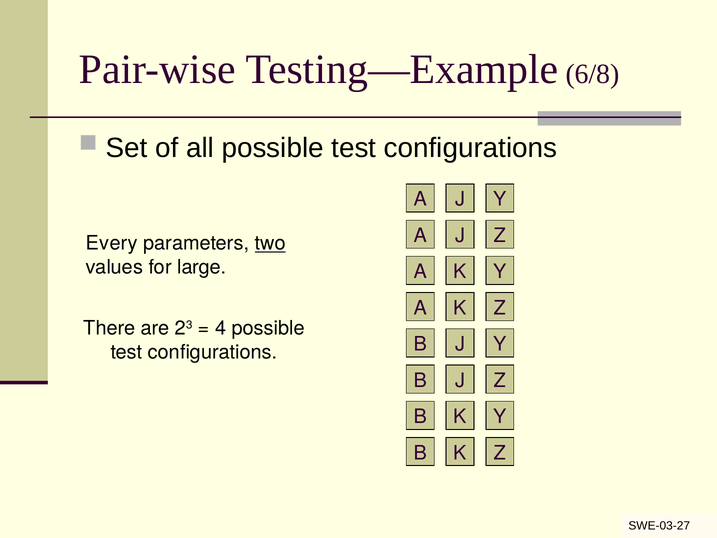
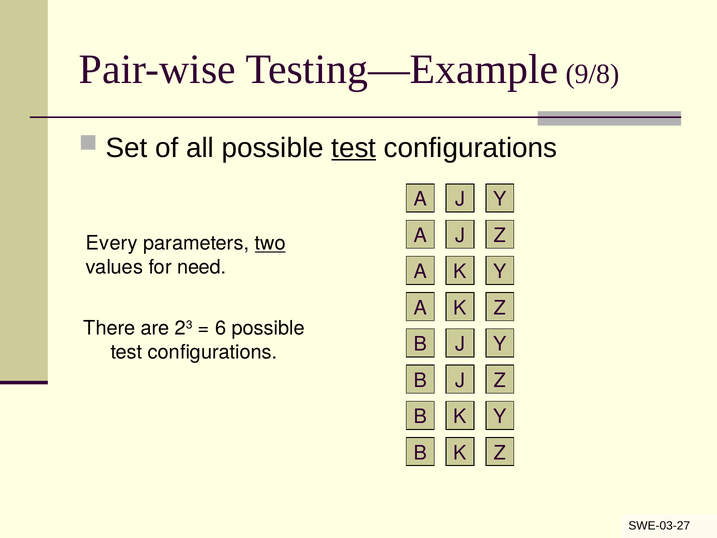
6/8: 6/8 -> 9/8
test at (354, 148) underline: none -> present
large: large -> need
4: 4 -> 6
